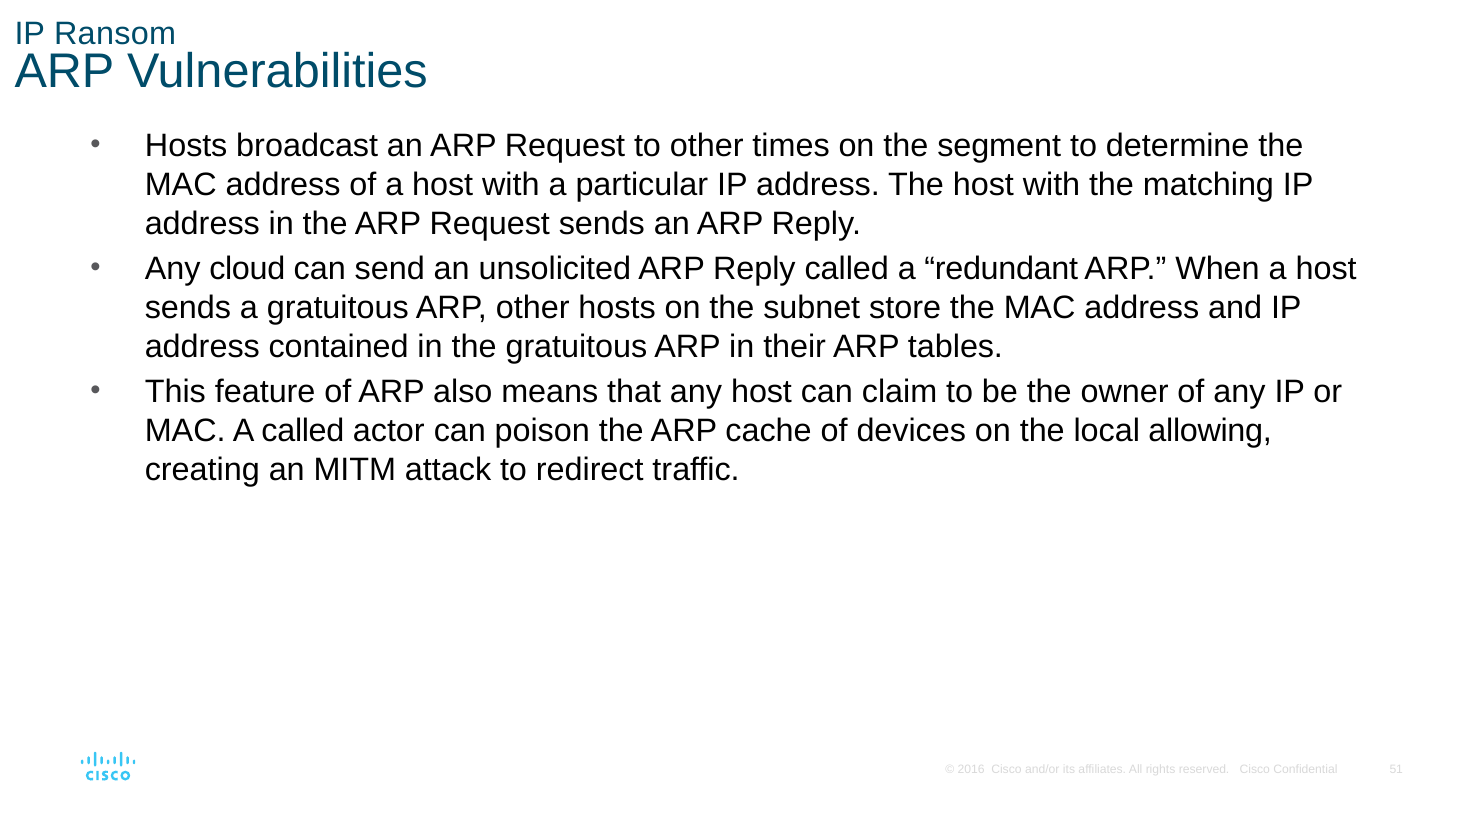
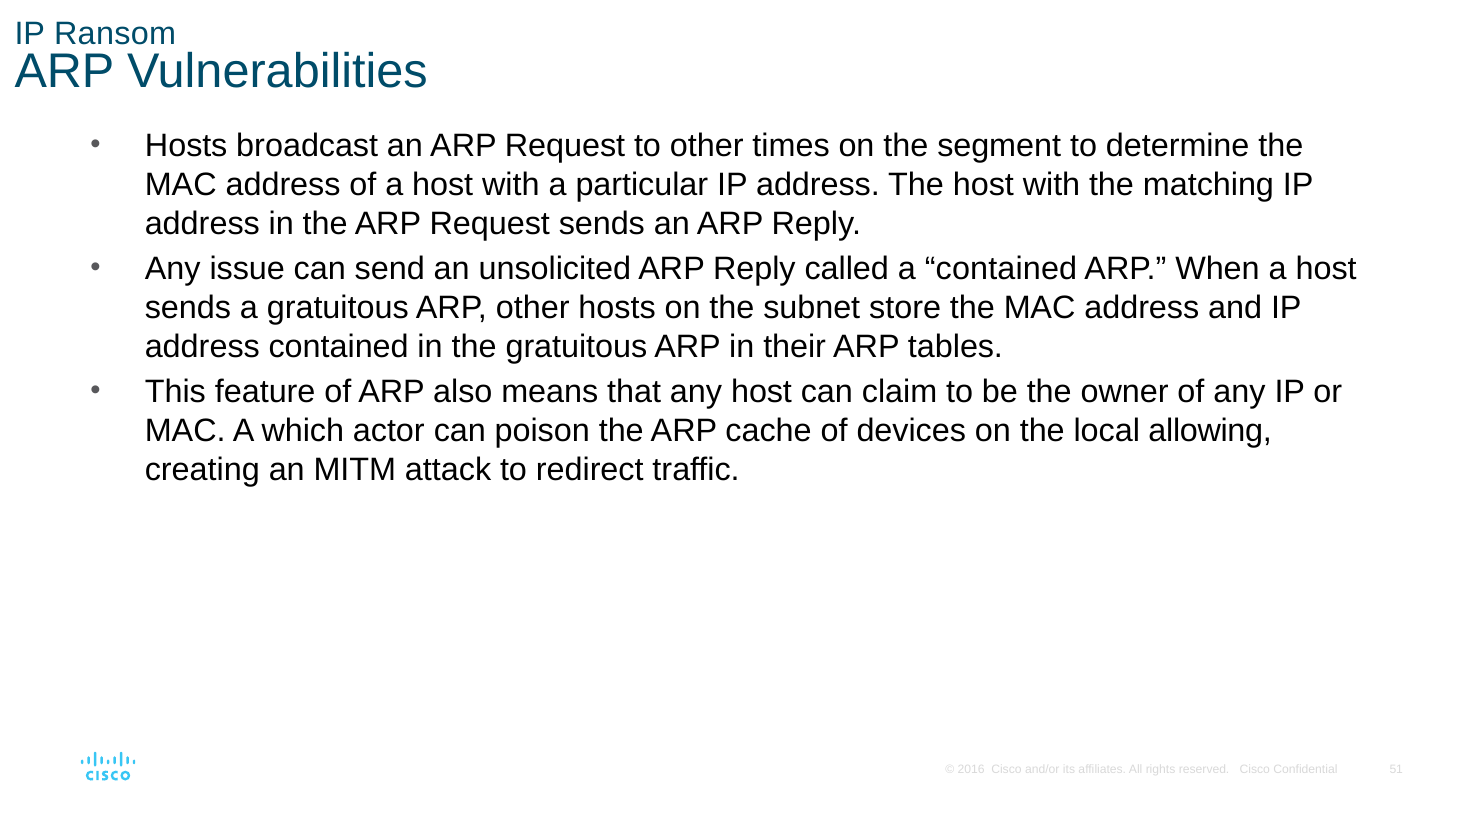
cloud: cloud -> issue
a redundant: redundant -> contained
A called: called -> which
